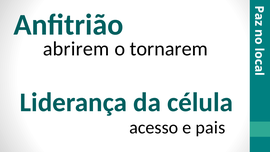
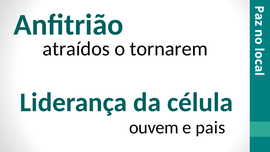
abrirem: abrirem -> atraídos
acesso: acesso -> ouvem
